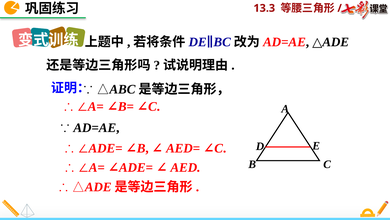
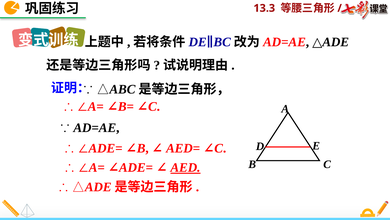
AED underline: none -> present
